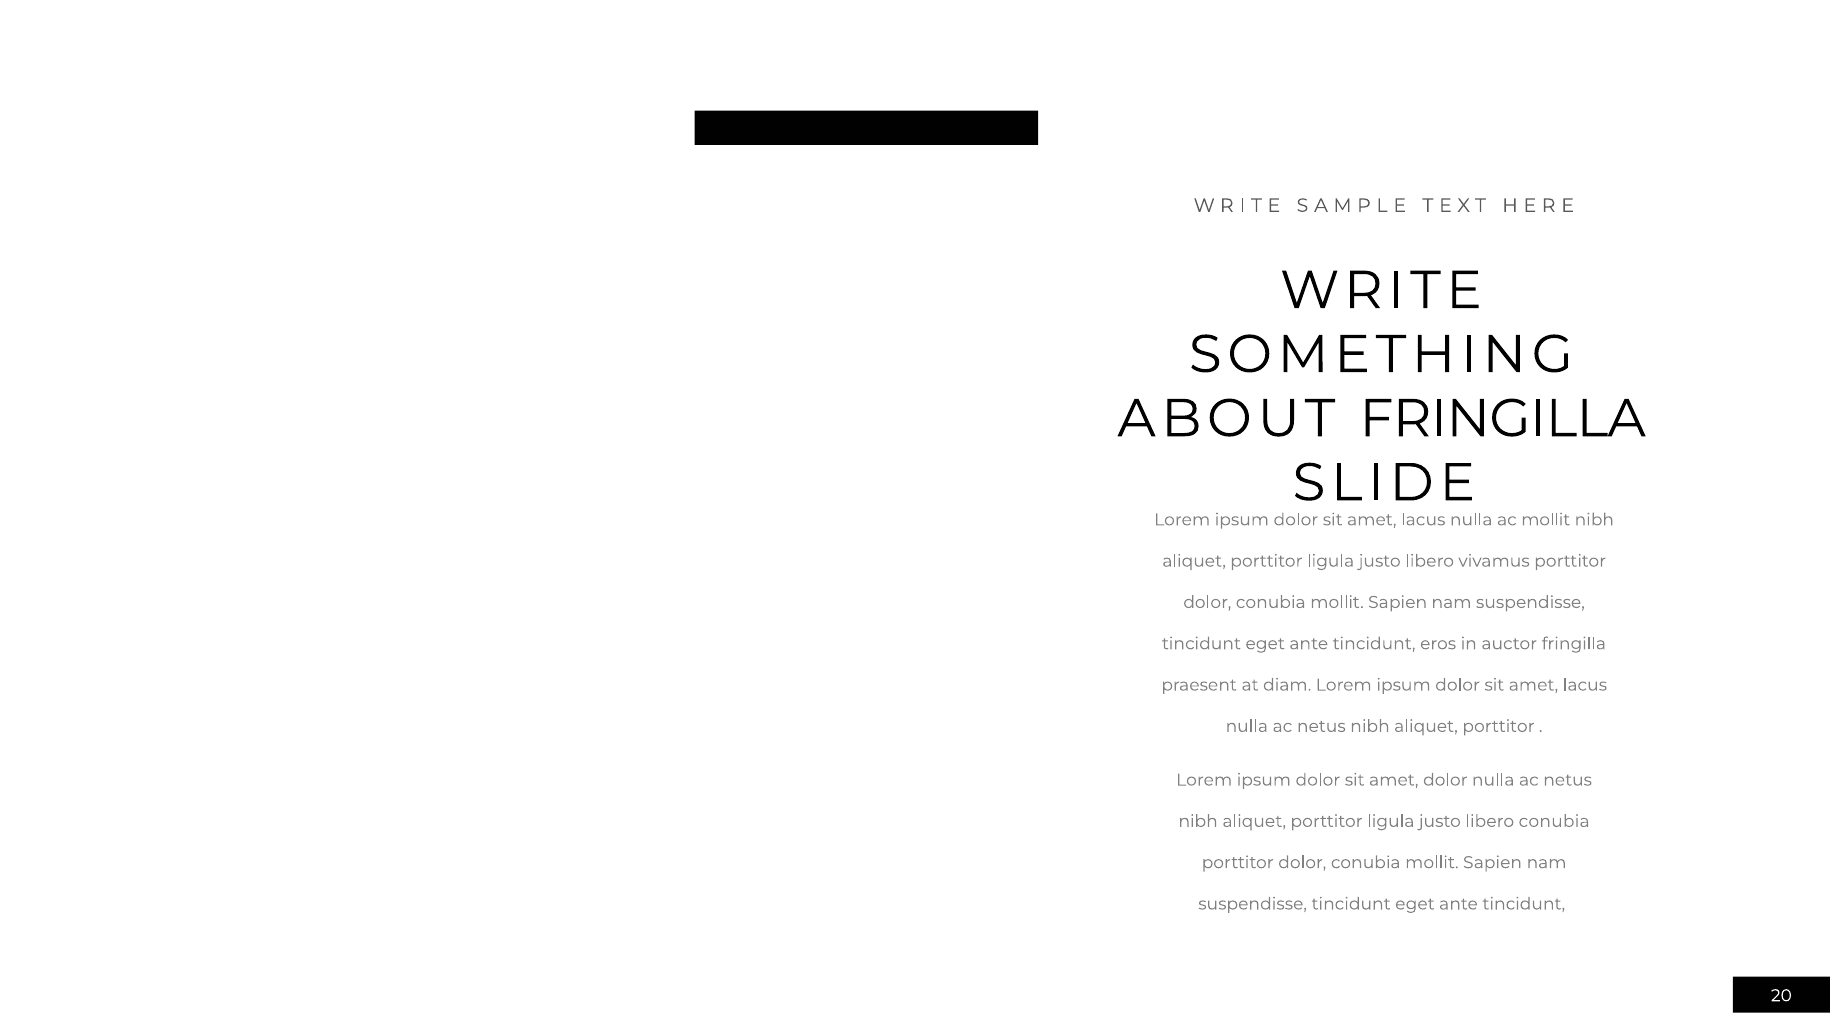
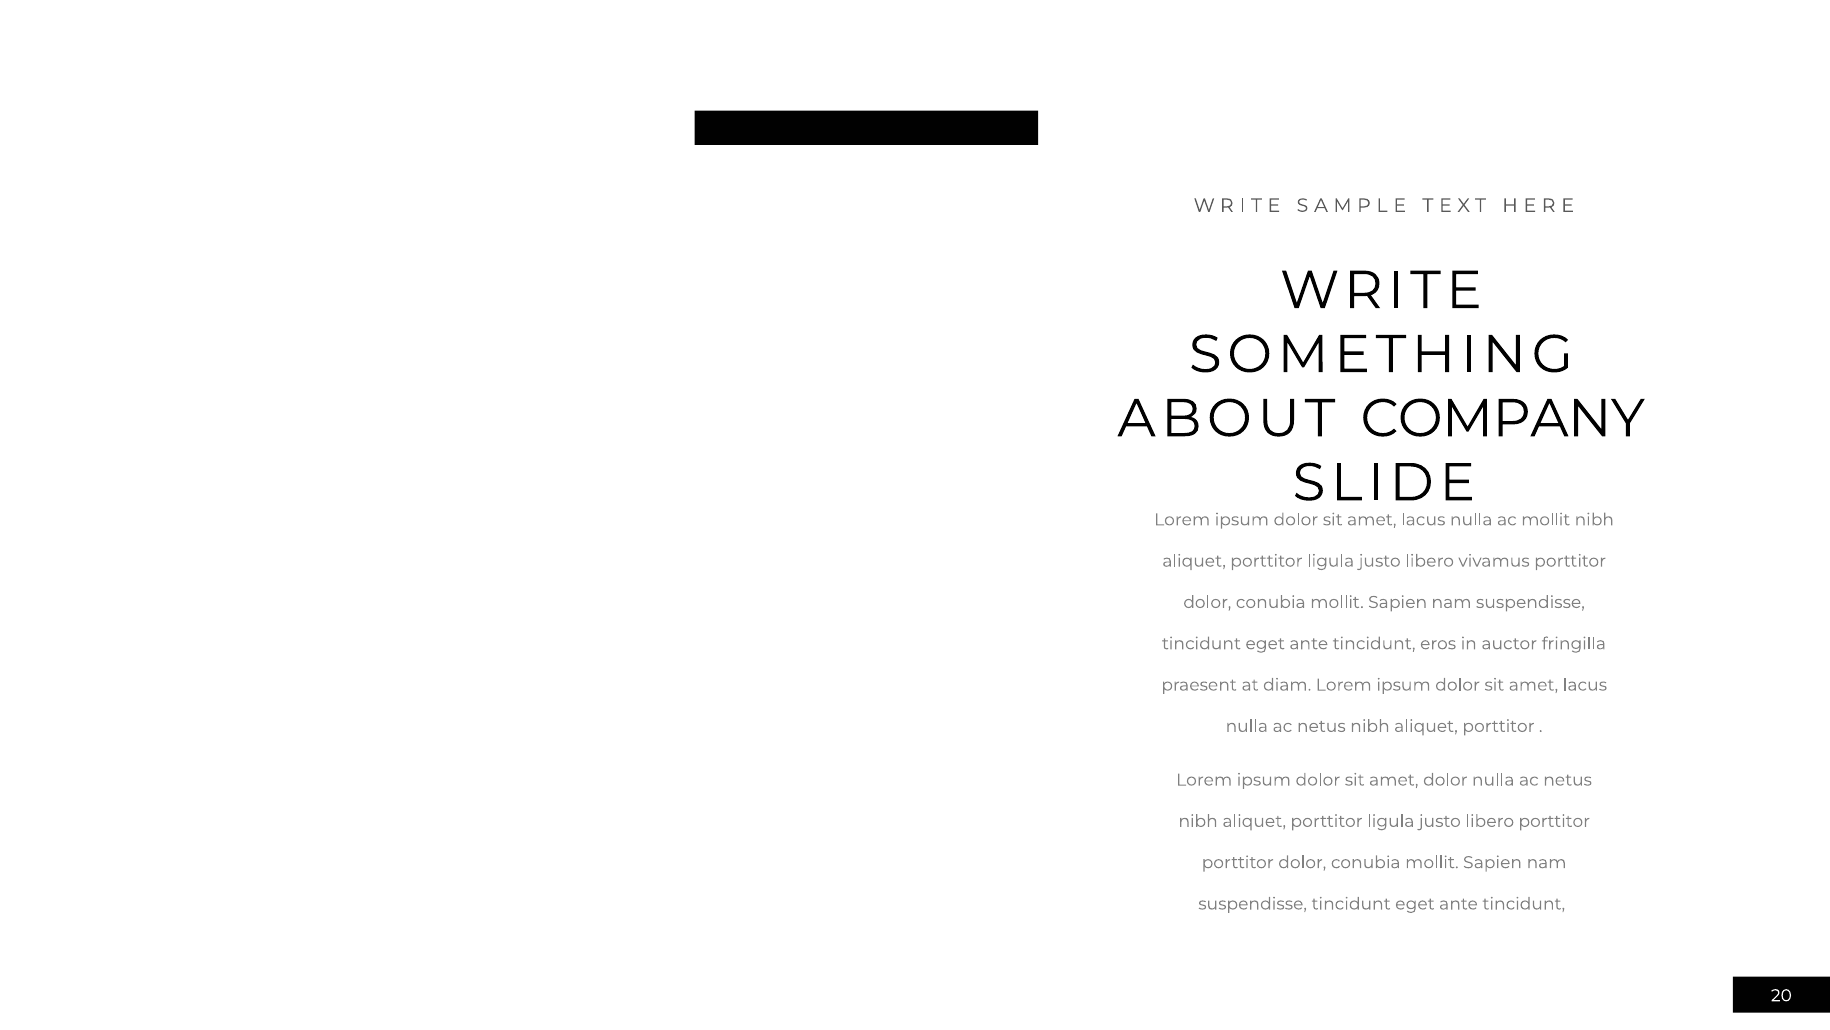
ABOUT FRINGILLA: FRINGILLA -> COMPANY
libero conubia: conubia -> porttitor
